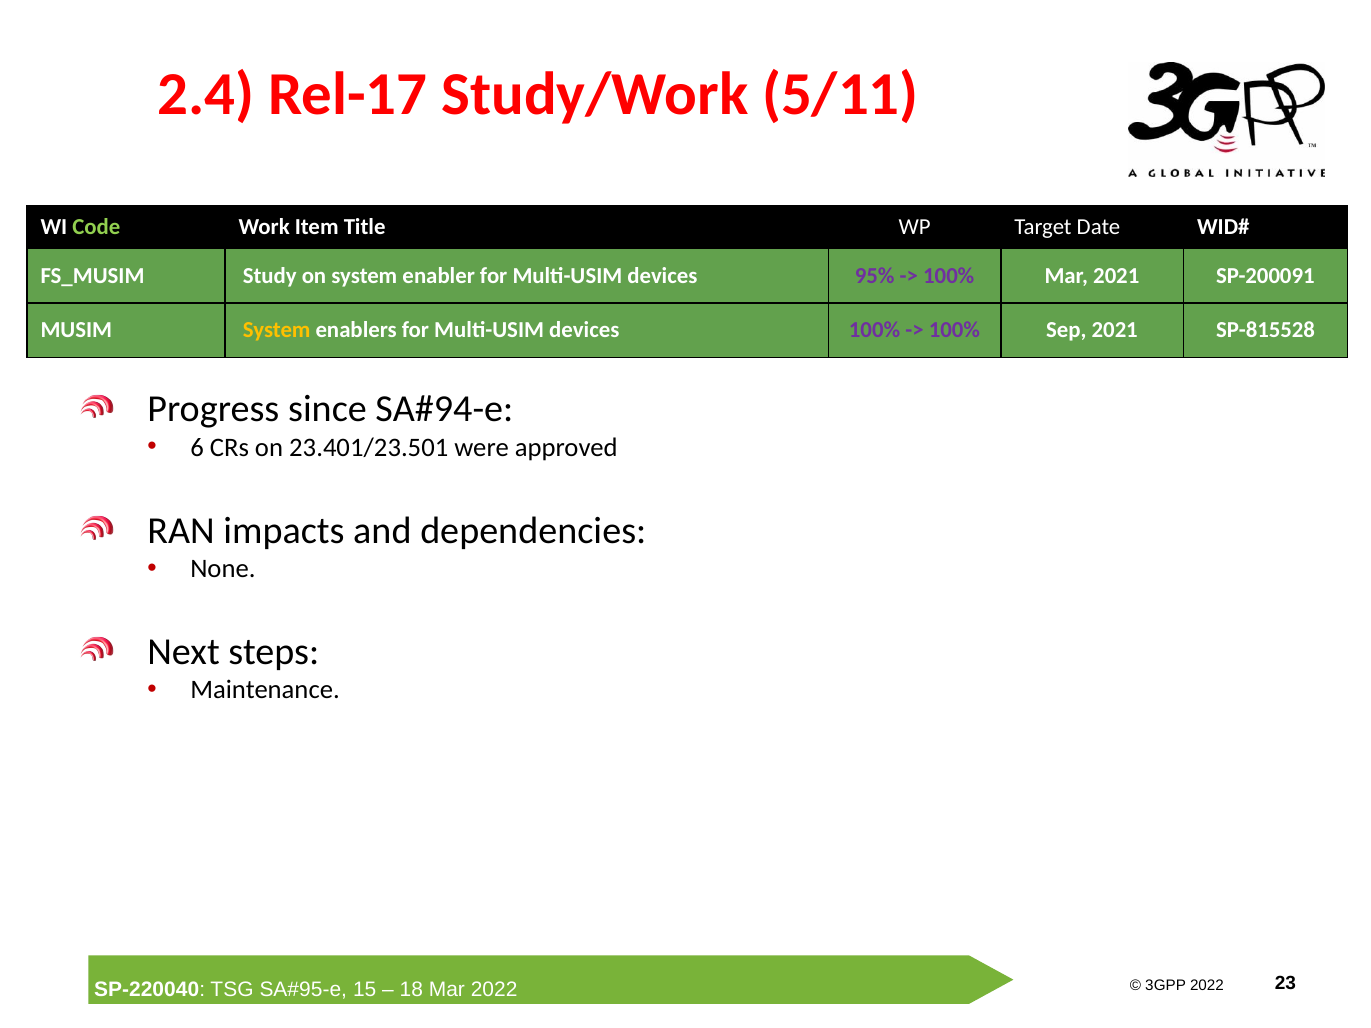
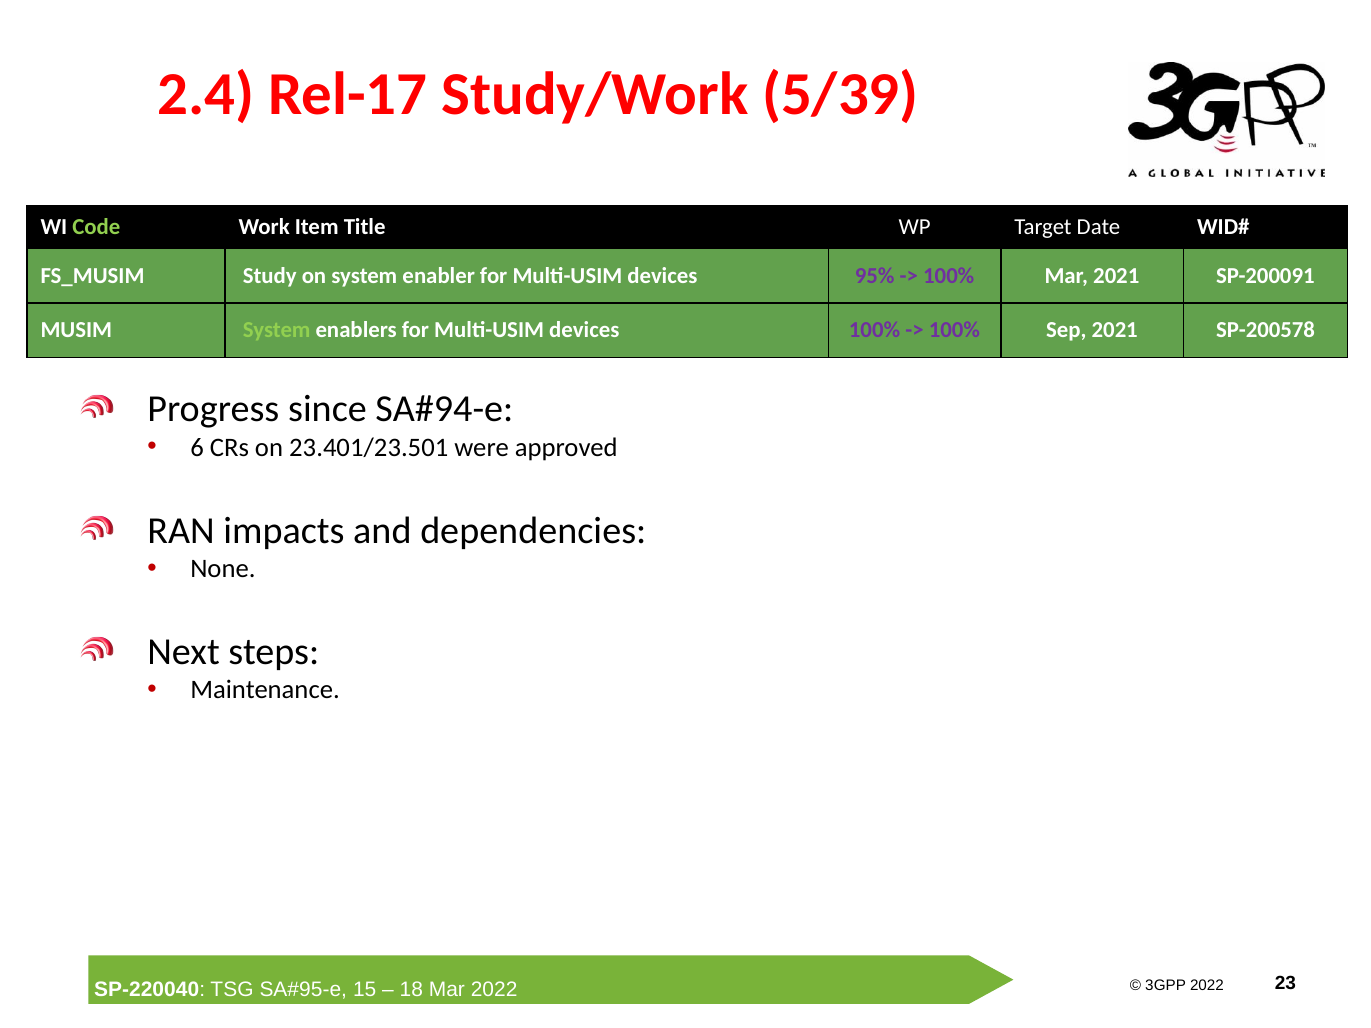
5/11: 5/11 -> 5/39
System at (277, 331) colour: yellow -> light green
SP-815528: SP-815528 -> SP-200578
